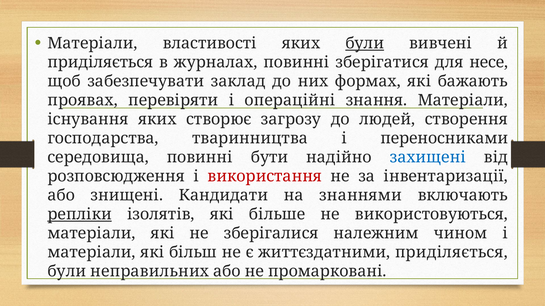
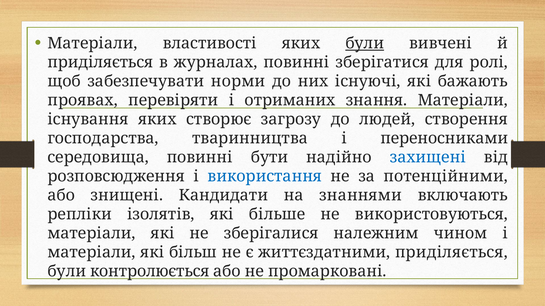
несе: несе -> ролі
заклад: заклад -> норми
формах: формах -> існуючі
операційні: операційні -> отриманих
використання colour: red -> blue
інвентаризації: інвентаризації -> потенційними
репліки underline: present -> none
неправильних: неправильних -> контролюється
